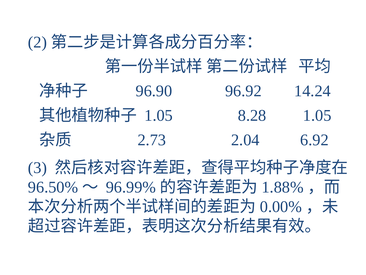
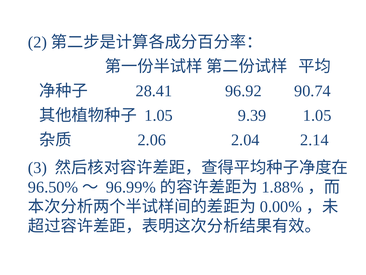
96.90: 96.90 -> 28.41
14.24: 14.24 -> 90.74
8.28: 8.28 -> 9.39
2.73: 2.73 -> 2.06
6.92: 6.92 -> 2.14
